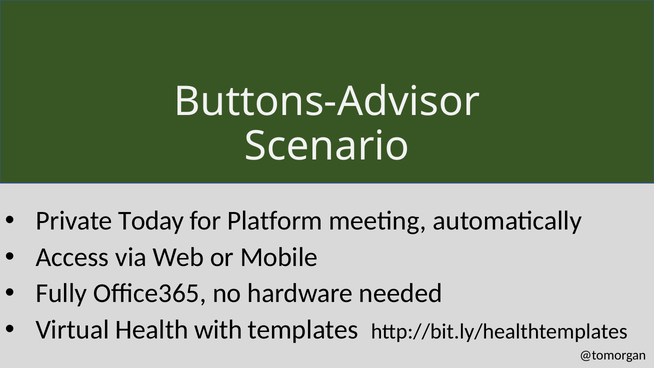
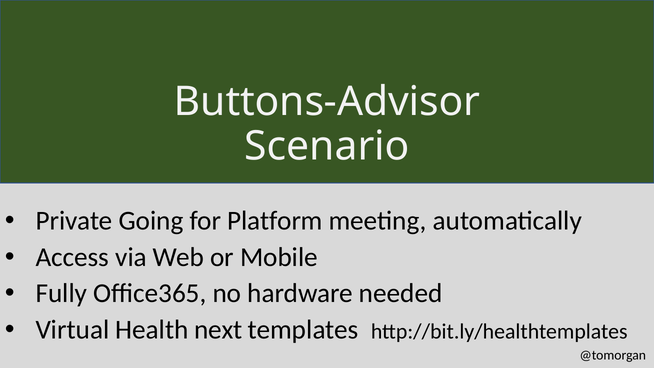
Today: Today -> Going
with: with -> next
